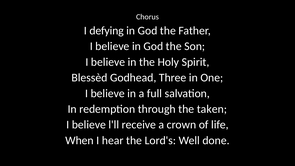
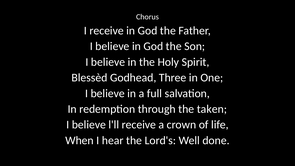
I defying: defying -> receive
